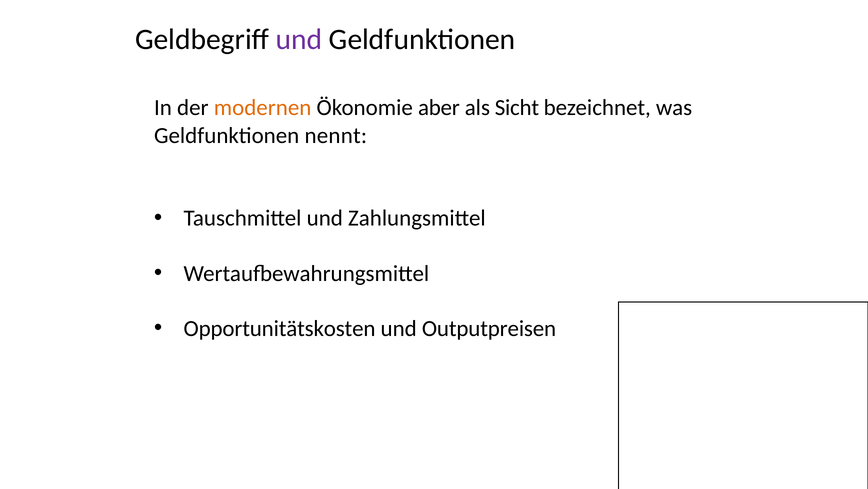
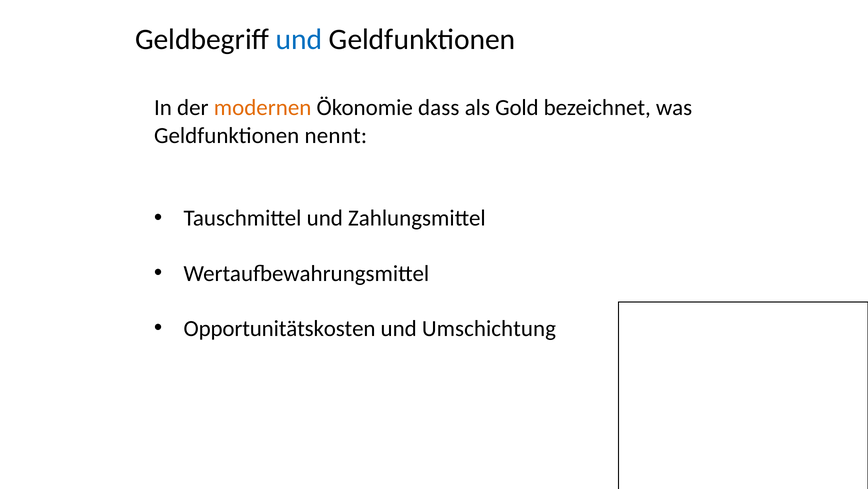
und at (299, 40) colour: purple -> blue
aber: aber -> dass
Sicht: Sicht -> Gold
Outputpreisen: Outputpreisen -> Umschichtung
